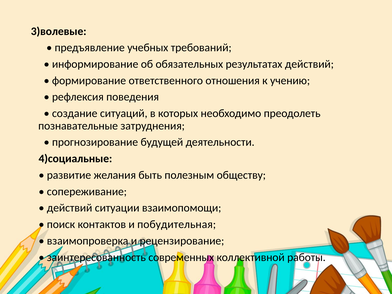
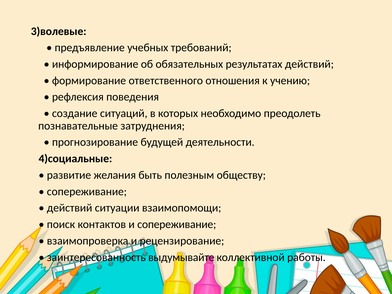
и побудительная: побудительная -> сопереживание
современных: современных -> выдумывайте
